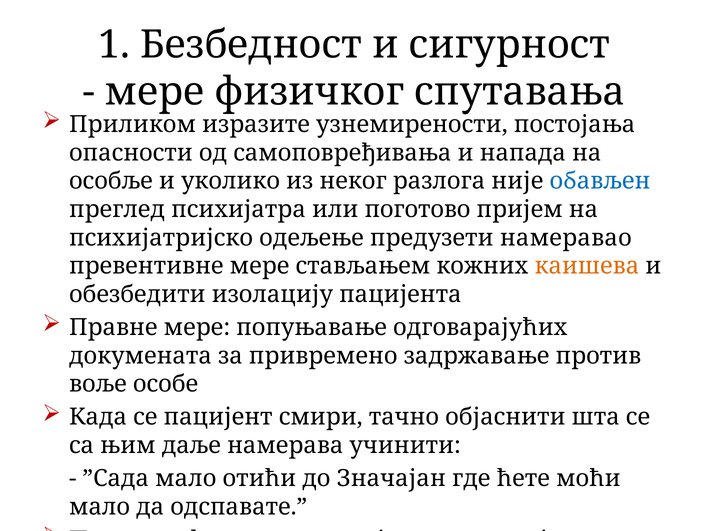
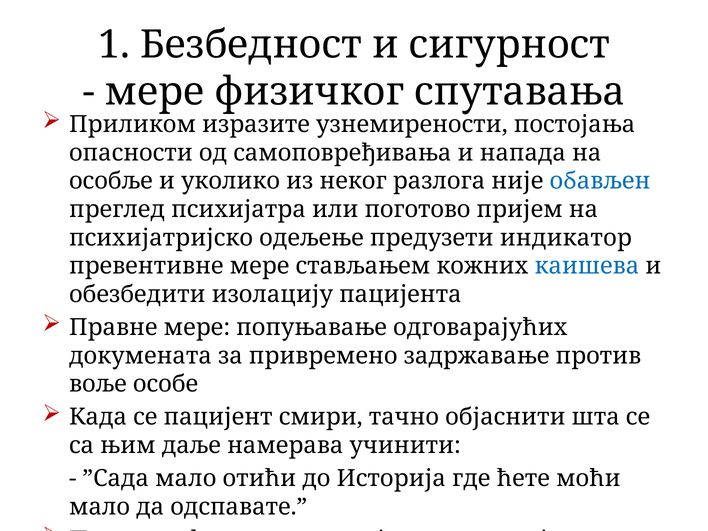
намеравао: намеравао -> индикатор
каишева colour: orange -> blue
Значајан: Значајан -> Историја
